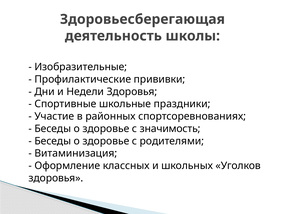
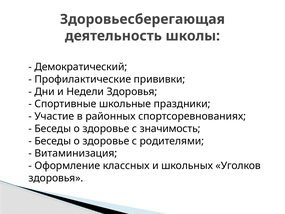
Изобразительные: Изобразительные -> Демократический
